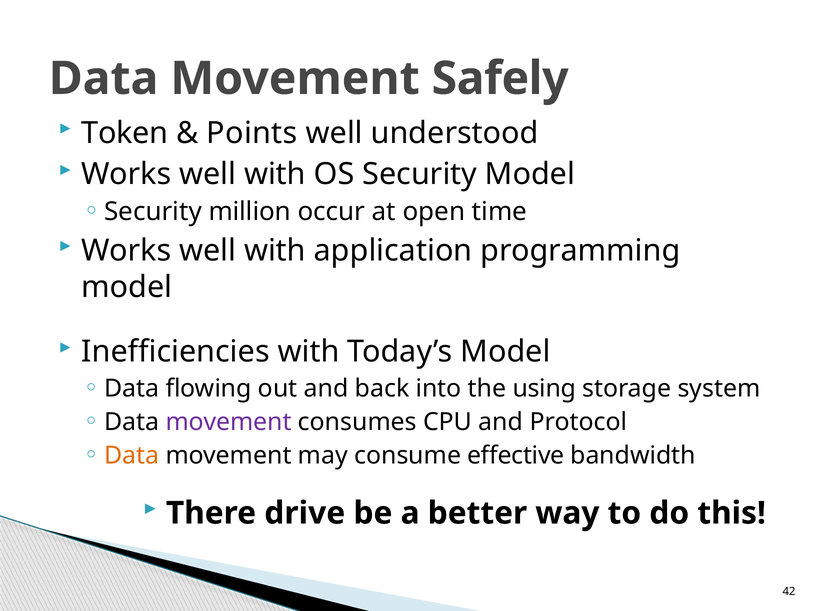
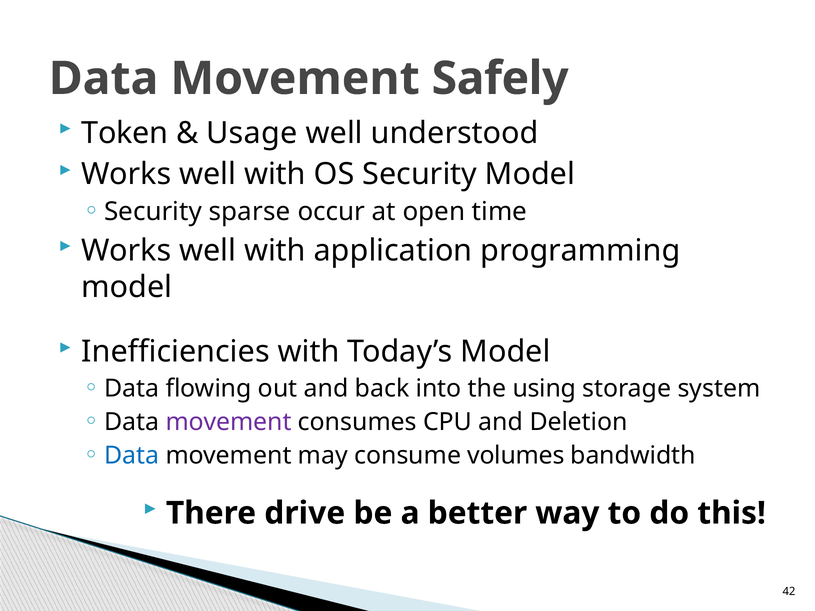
Points: Points -> Usage
million: million -> sparse
Protocol: Protocol -> Deletion
Data at (132, 456) colour: orange -> blue
effective: effective -> volumes
